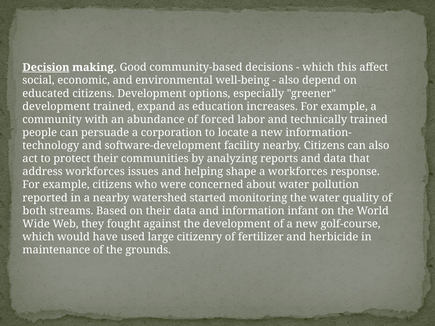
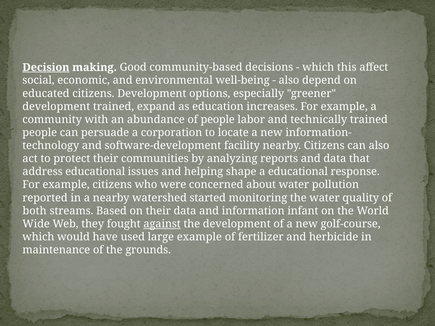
of forced: forced -> people
address workforces: workforces -> educational
a workforces: workforces -> educational
against underline: none -> present
large citizenry: citizenry -> example
